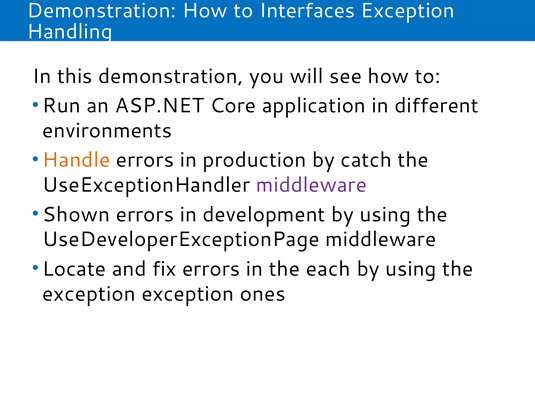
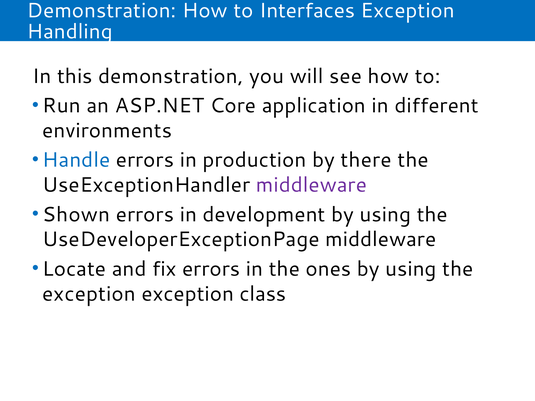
Handle colour: orange -> blue
catch: catch -> there
each: each -> ones
ones: ones -> class
